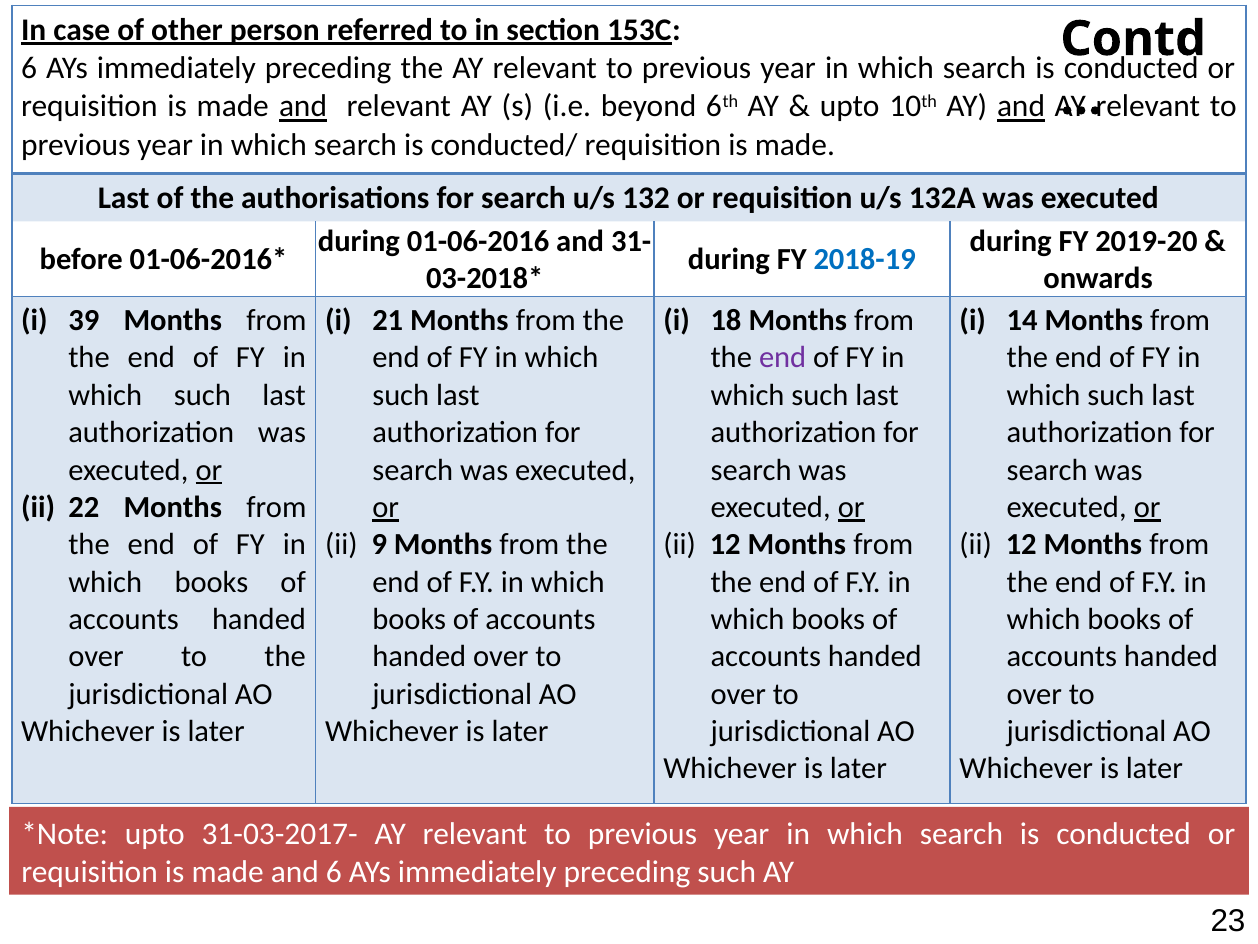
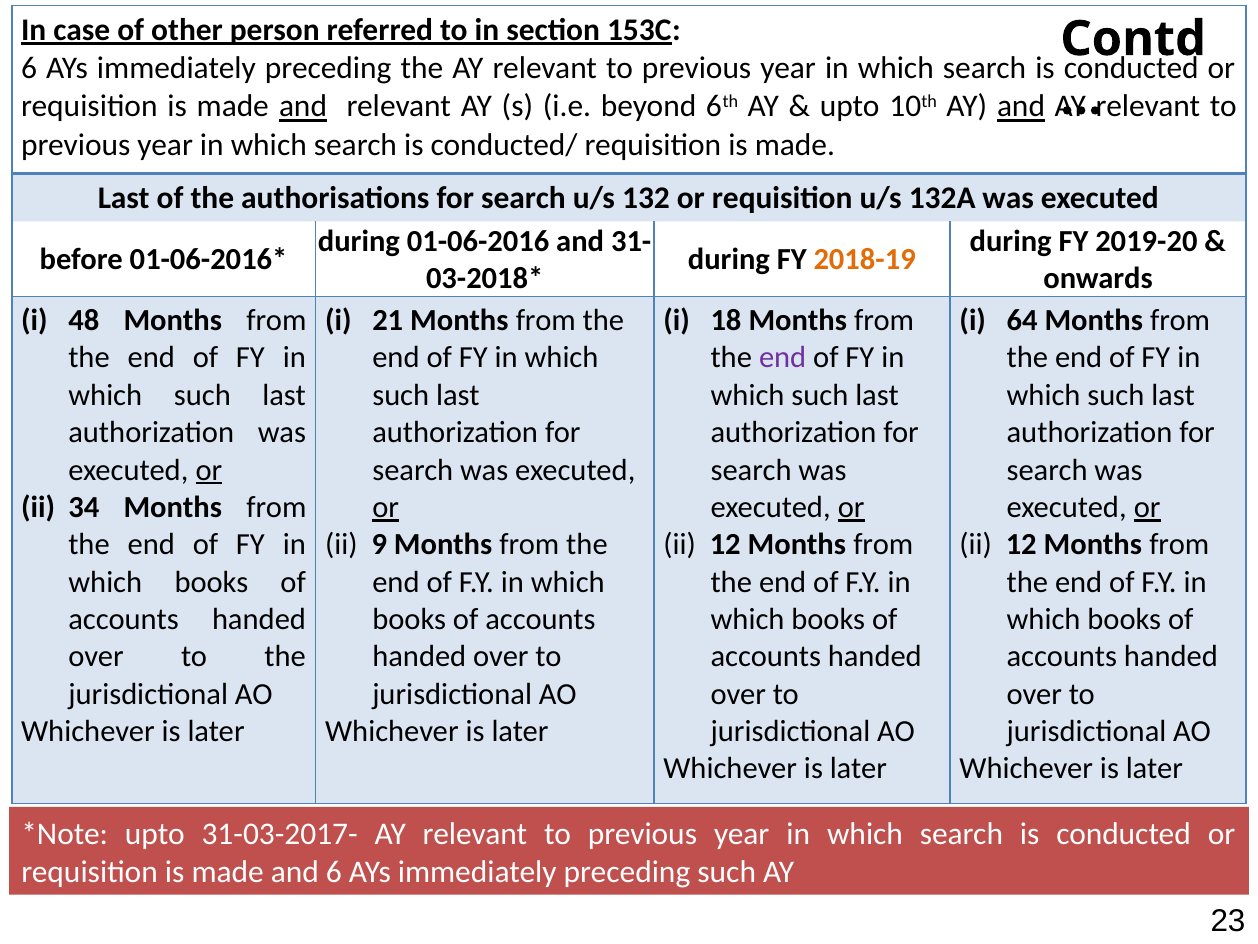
2018-19 colour: blue -> orange
39: 39 -> 48
14: 14 -> 64
22: 22 -> 34
